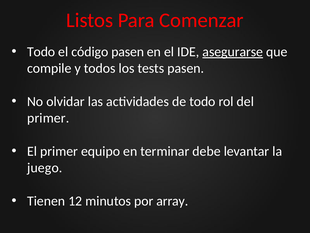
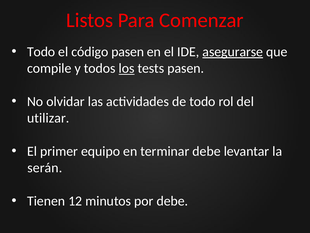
los underline: none -> present
primer at (48, 118): primer -> utilizar
juego: juego -> serán
por array: array -> debe
